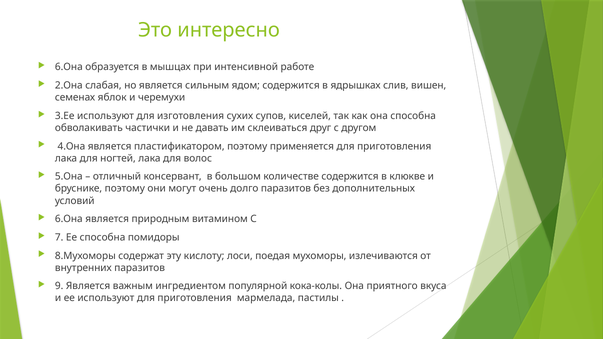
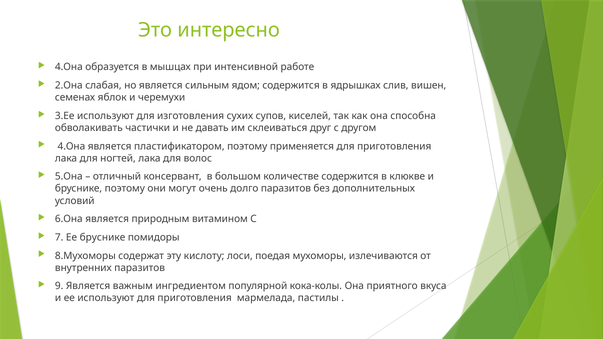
6.Она at (69, 67): 6.Она -> 4.Она
Ее способна: способна -> бруснике
